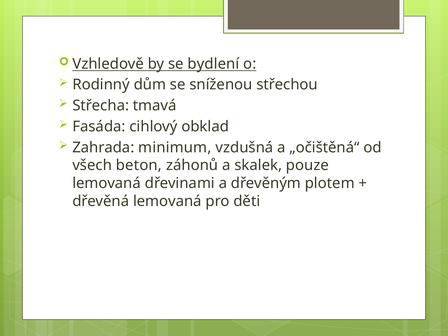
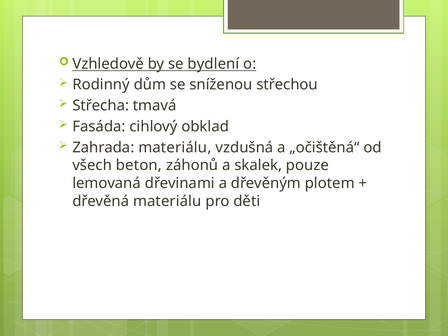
Zahrada minimum: minimum -> materiálu
dřevěná lemovaná: lemovaná -> materiálu
